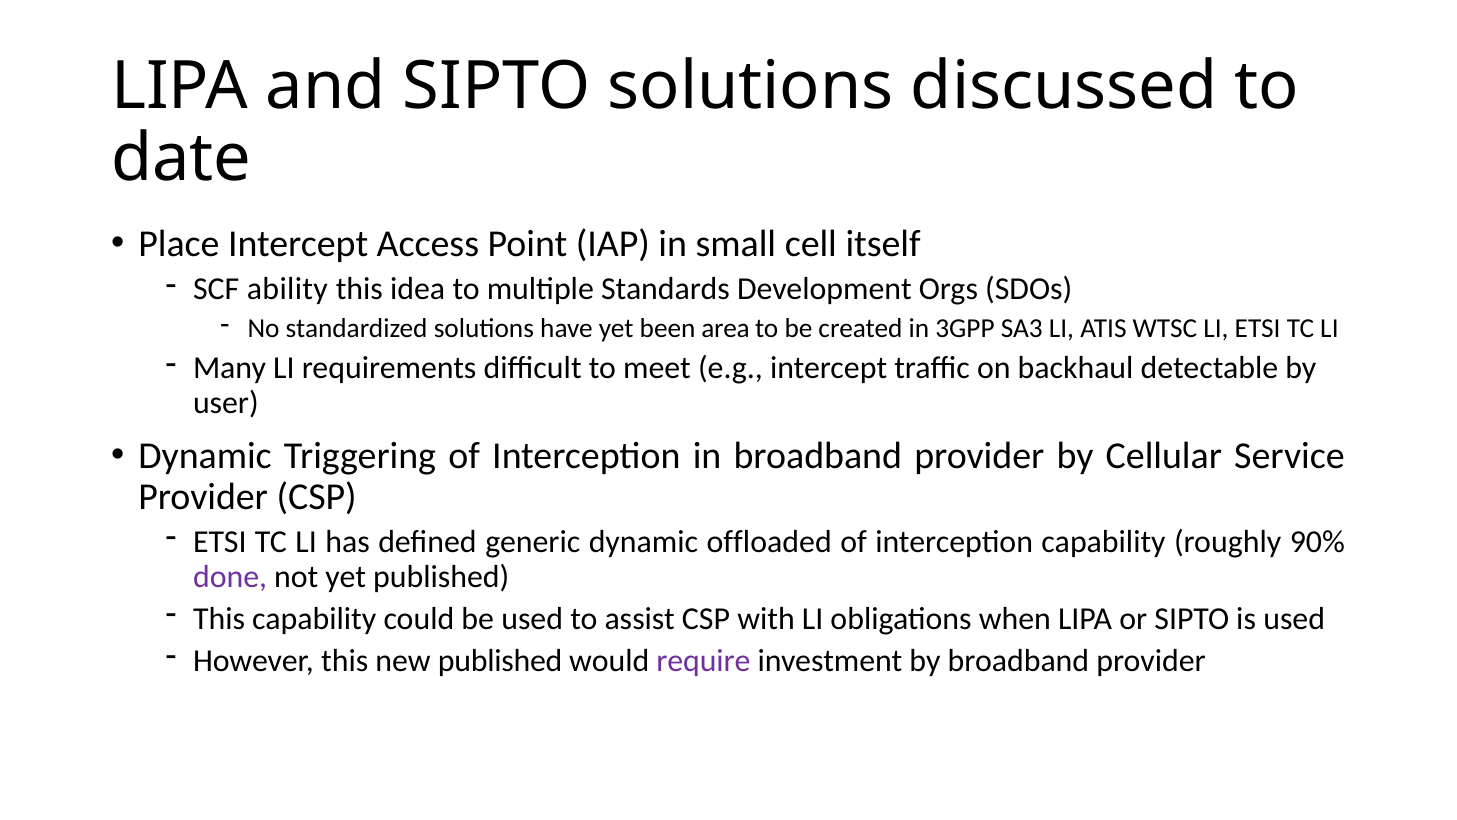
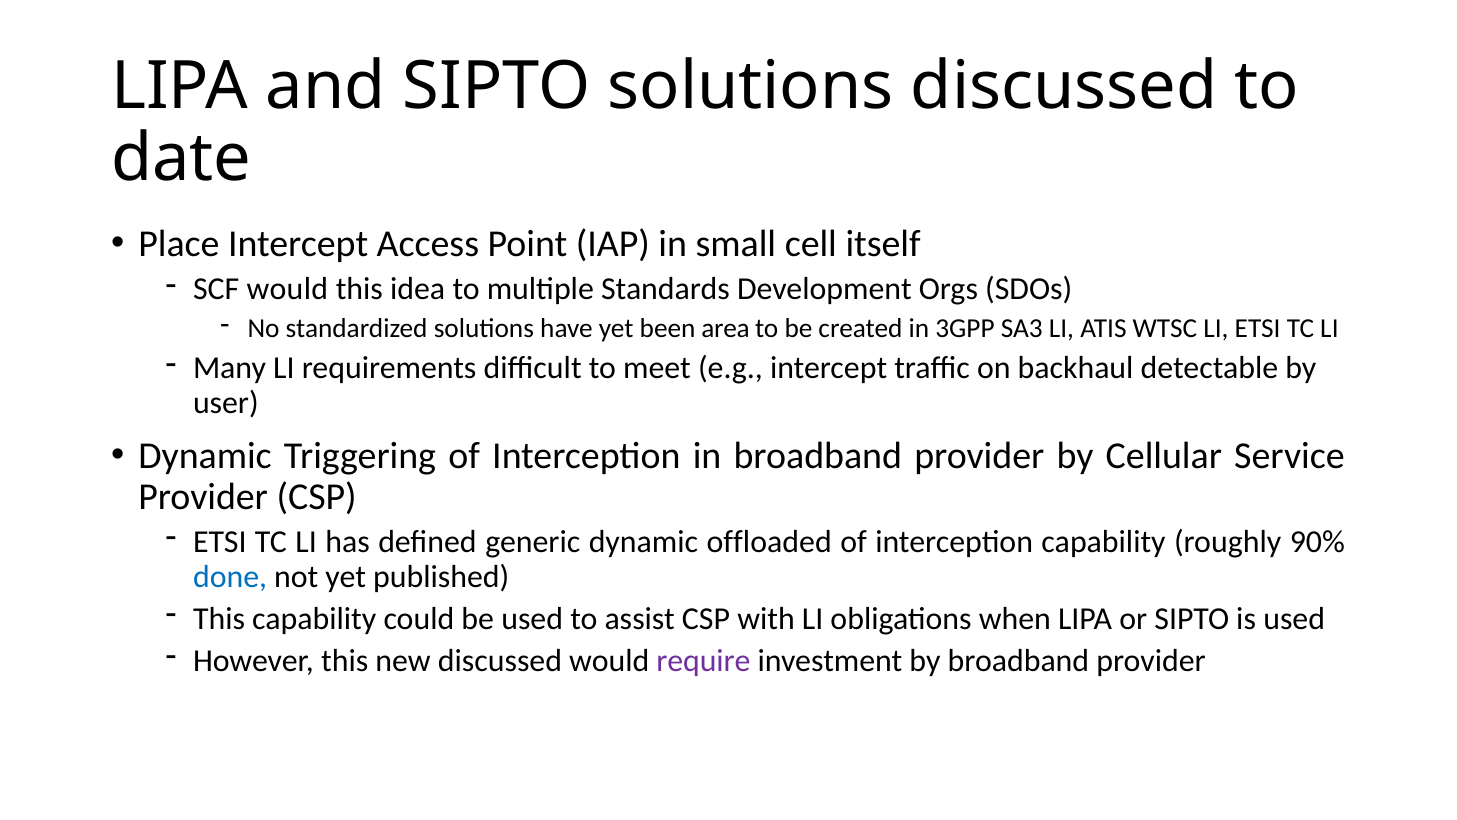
SCF ability: ability -> would
done colour: purple -> blue
new published: published -> discussed
